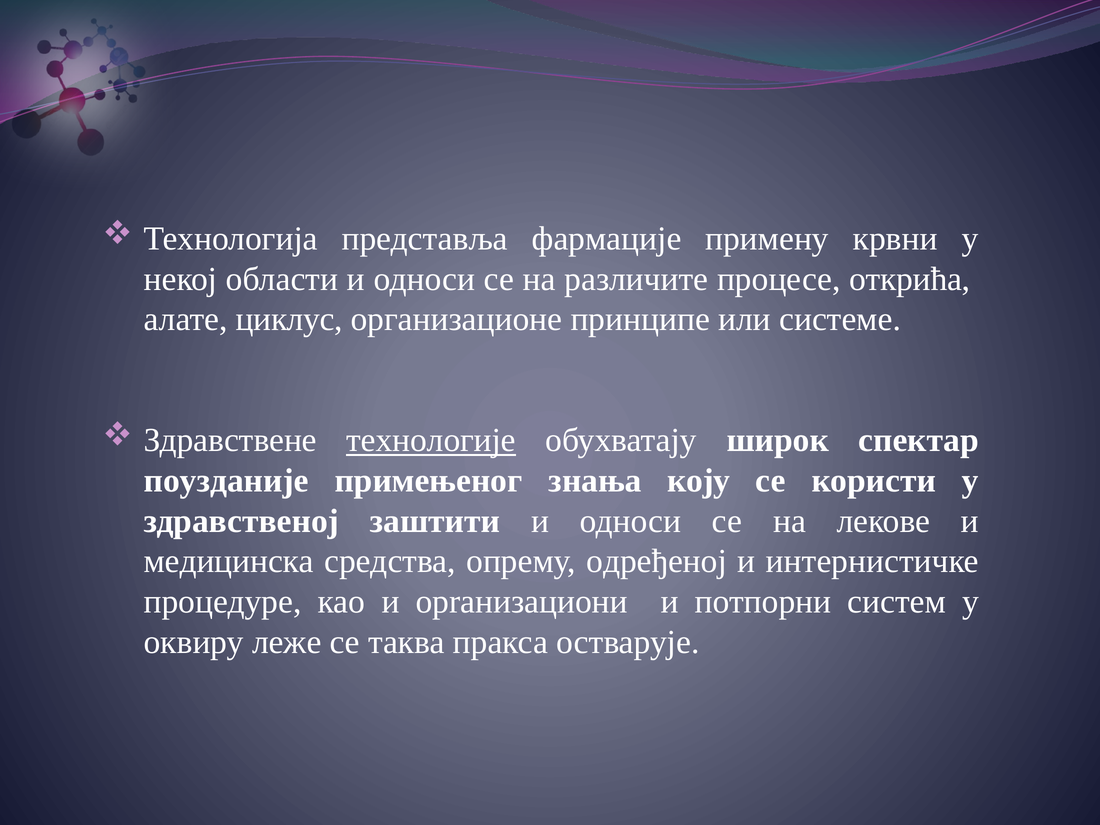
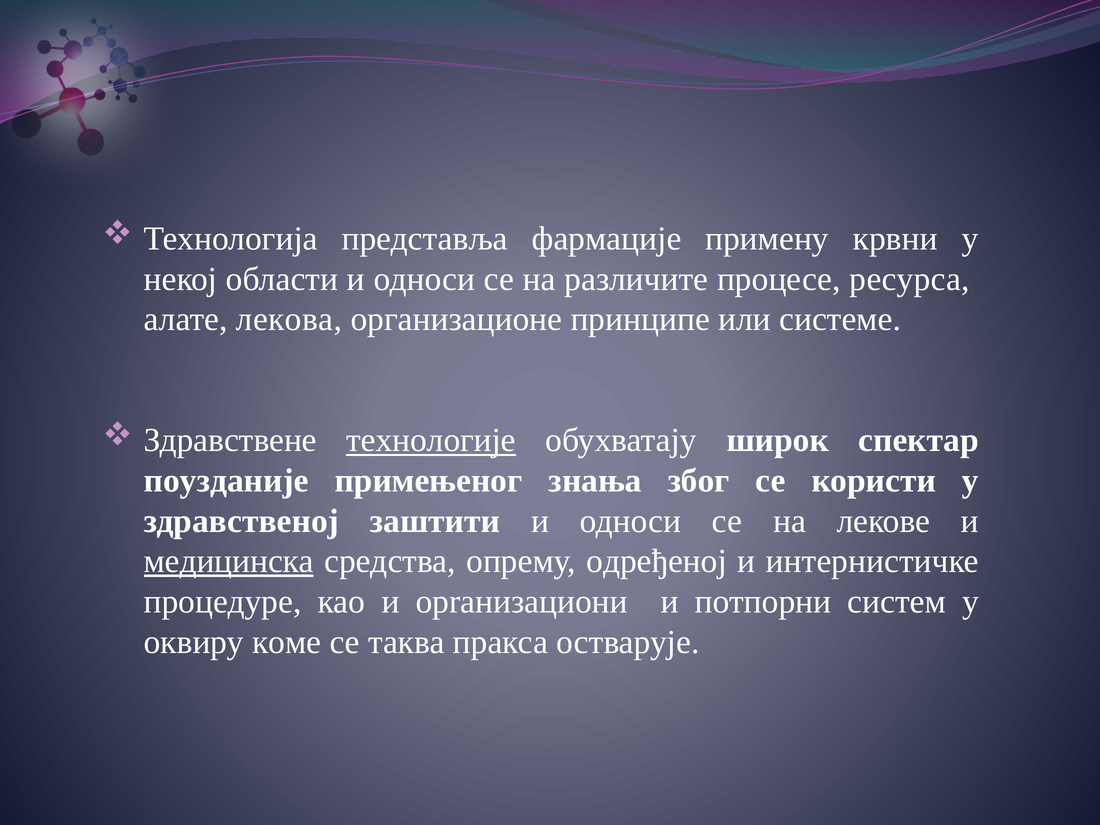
открића: открића -> ресурса
циклус: циклус -> лекова
коју: коју -> због
медицинска underline: none -> present
леже: леже -> коме
